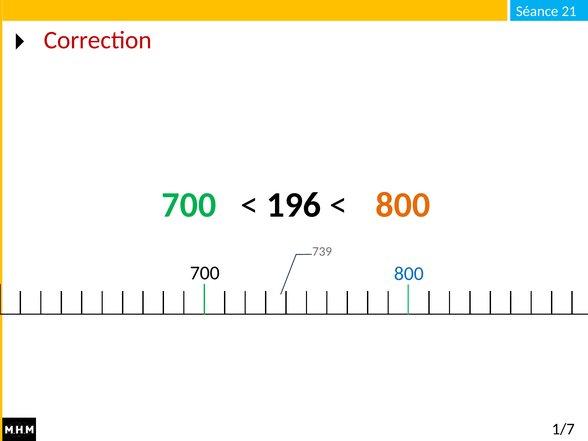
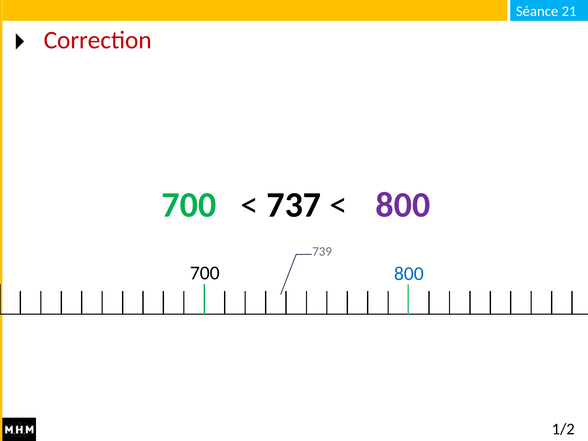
196: 196 -> 737
800 at (403, 205) colour: orange -> purple
1/7: 1/7 -> 1/2
